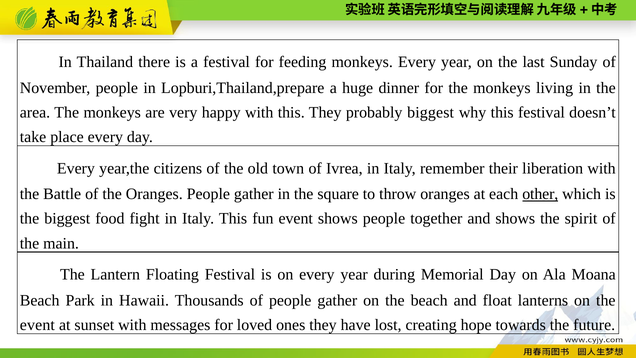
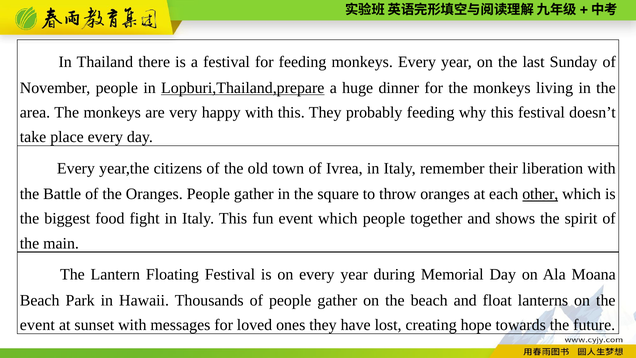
Lopburi,Thailand,prepare underline: none -> present
probably biggest: biggest -> feeding
event shows: shows -> which
